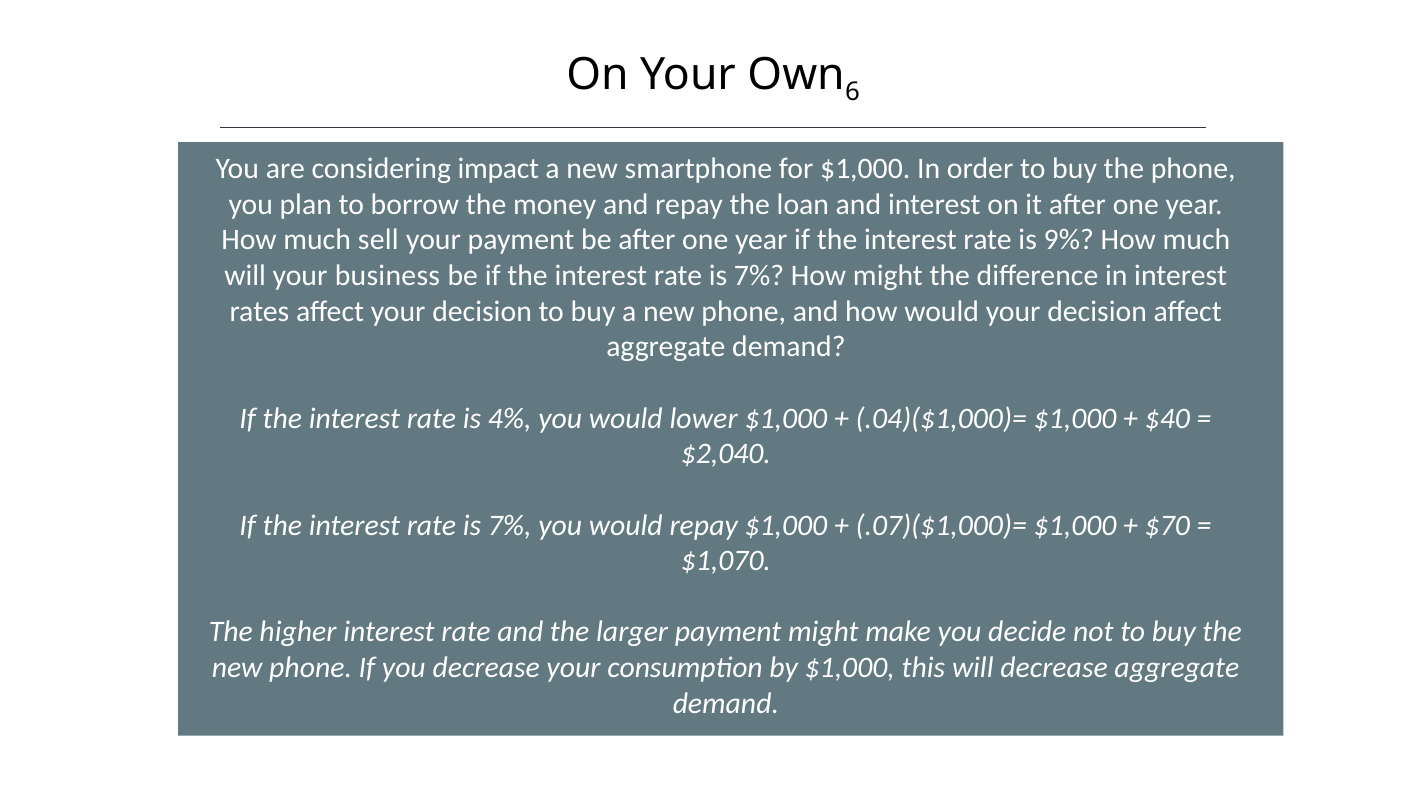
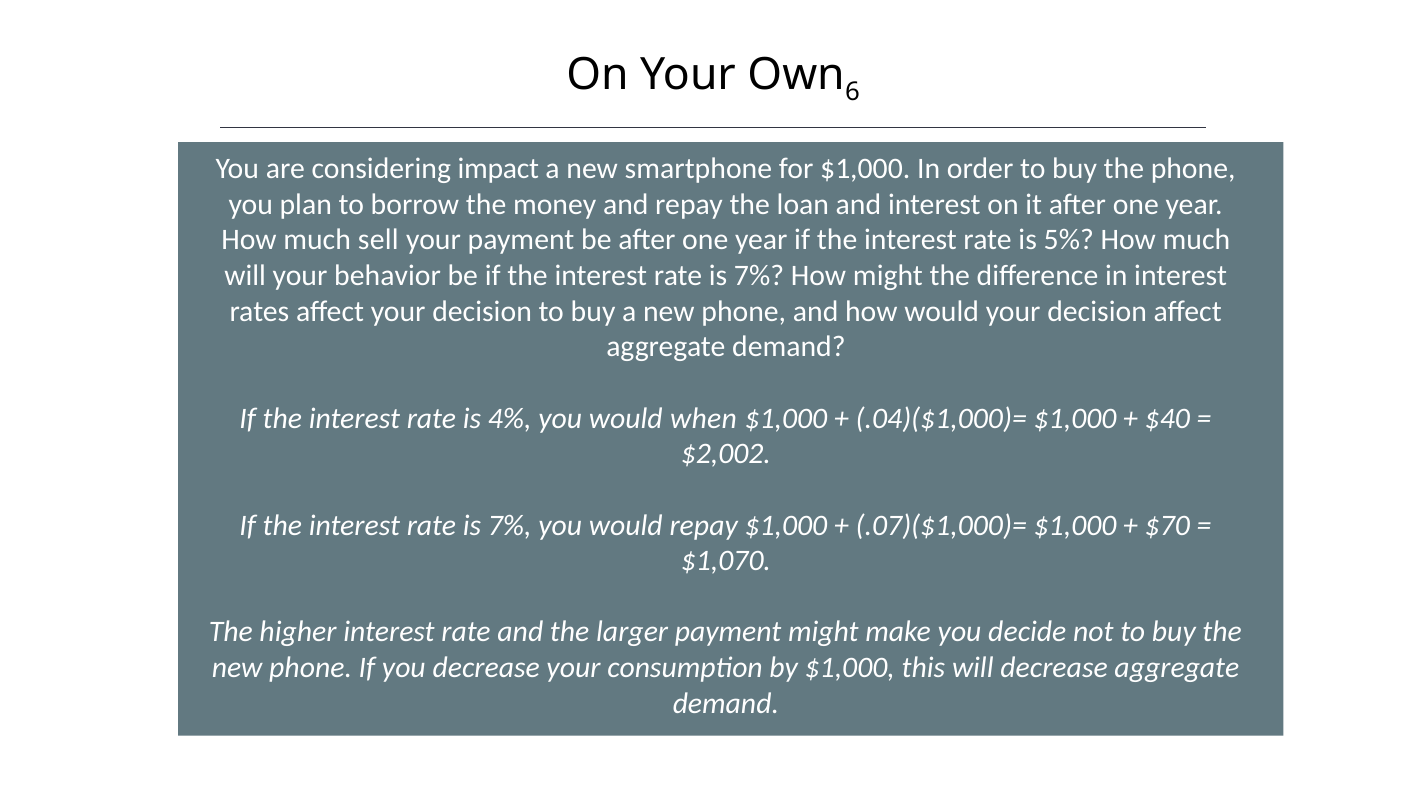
9%: 9% -> 5%
business: business -> behavior
lower: lower -> when
$2,040: $2,040 -> $2,002
